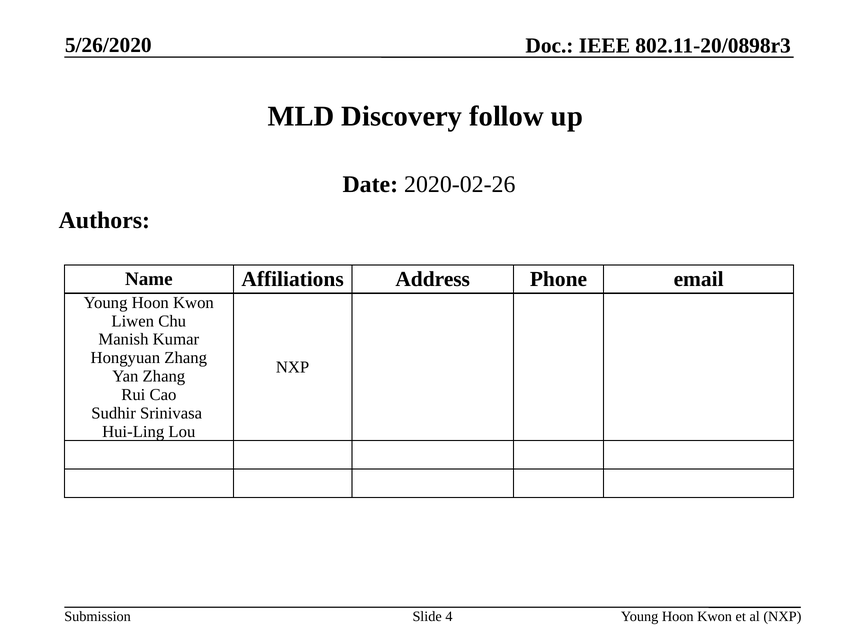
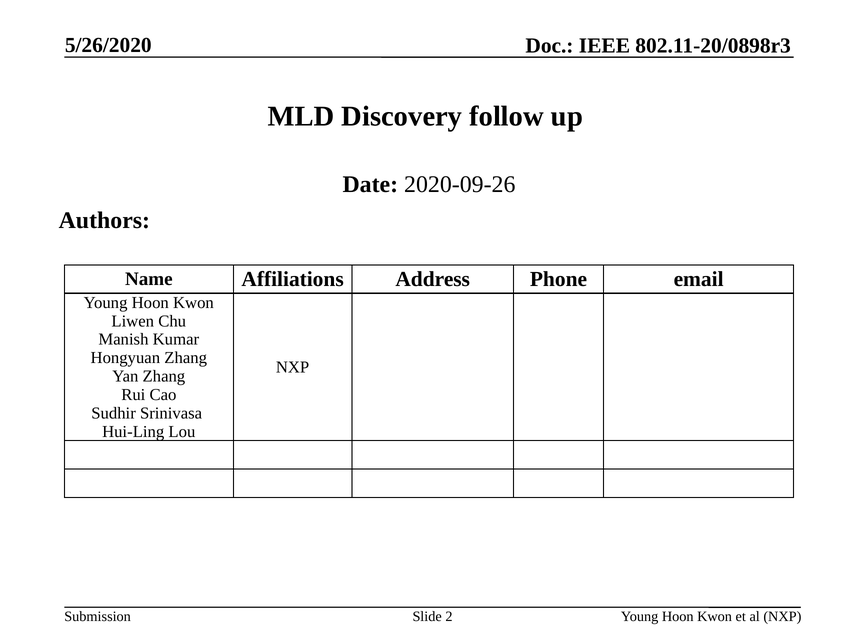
2020-02-26: 2020-02-26 -> 2020-09-26
4: 4 -> 2
